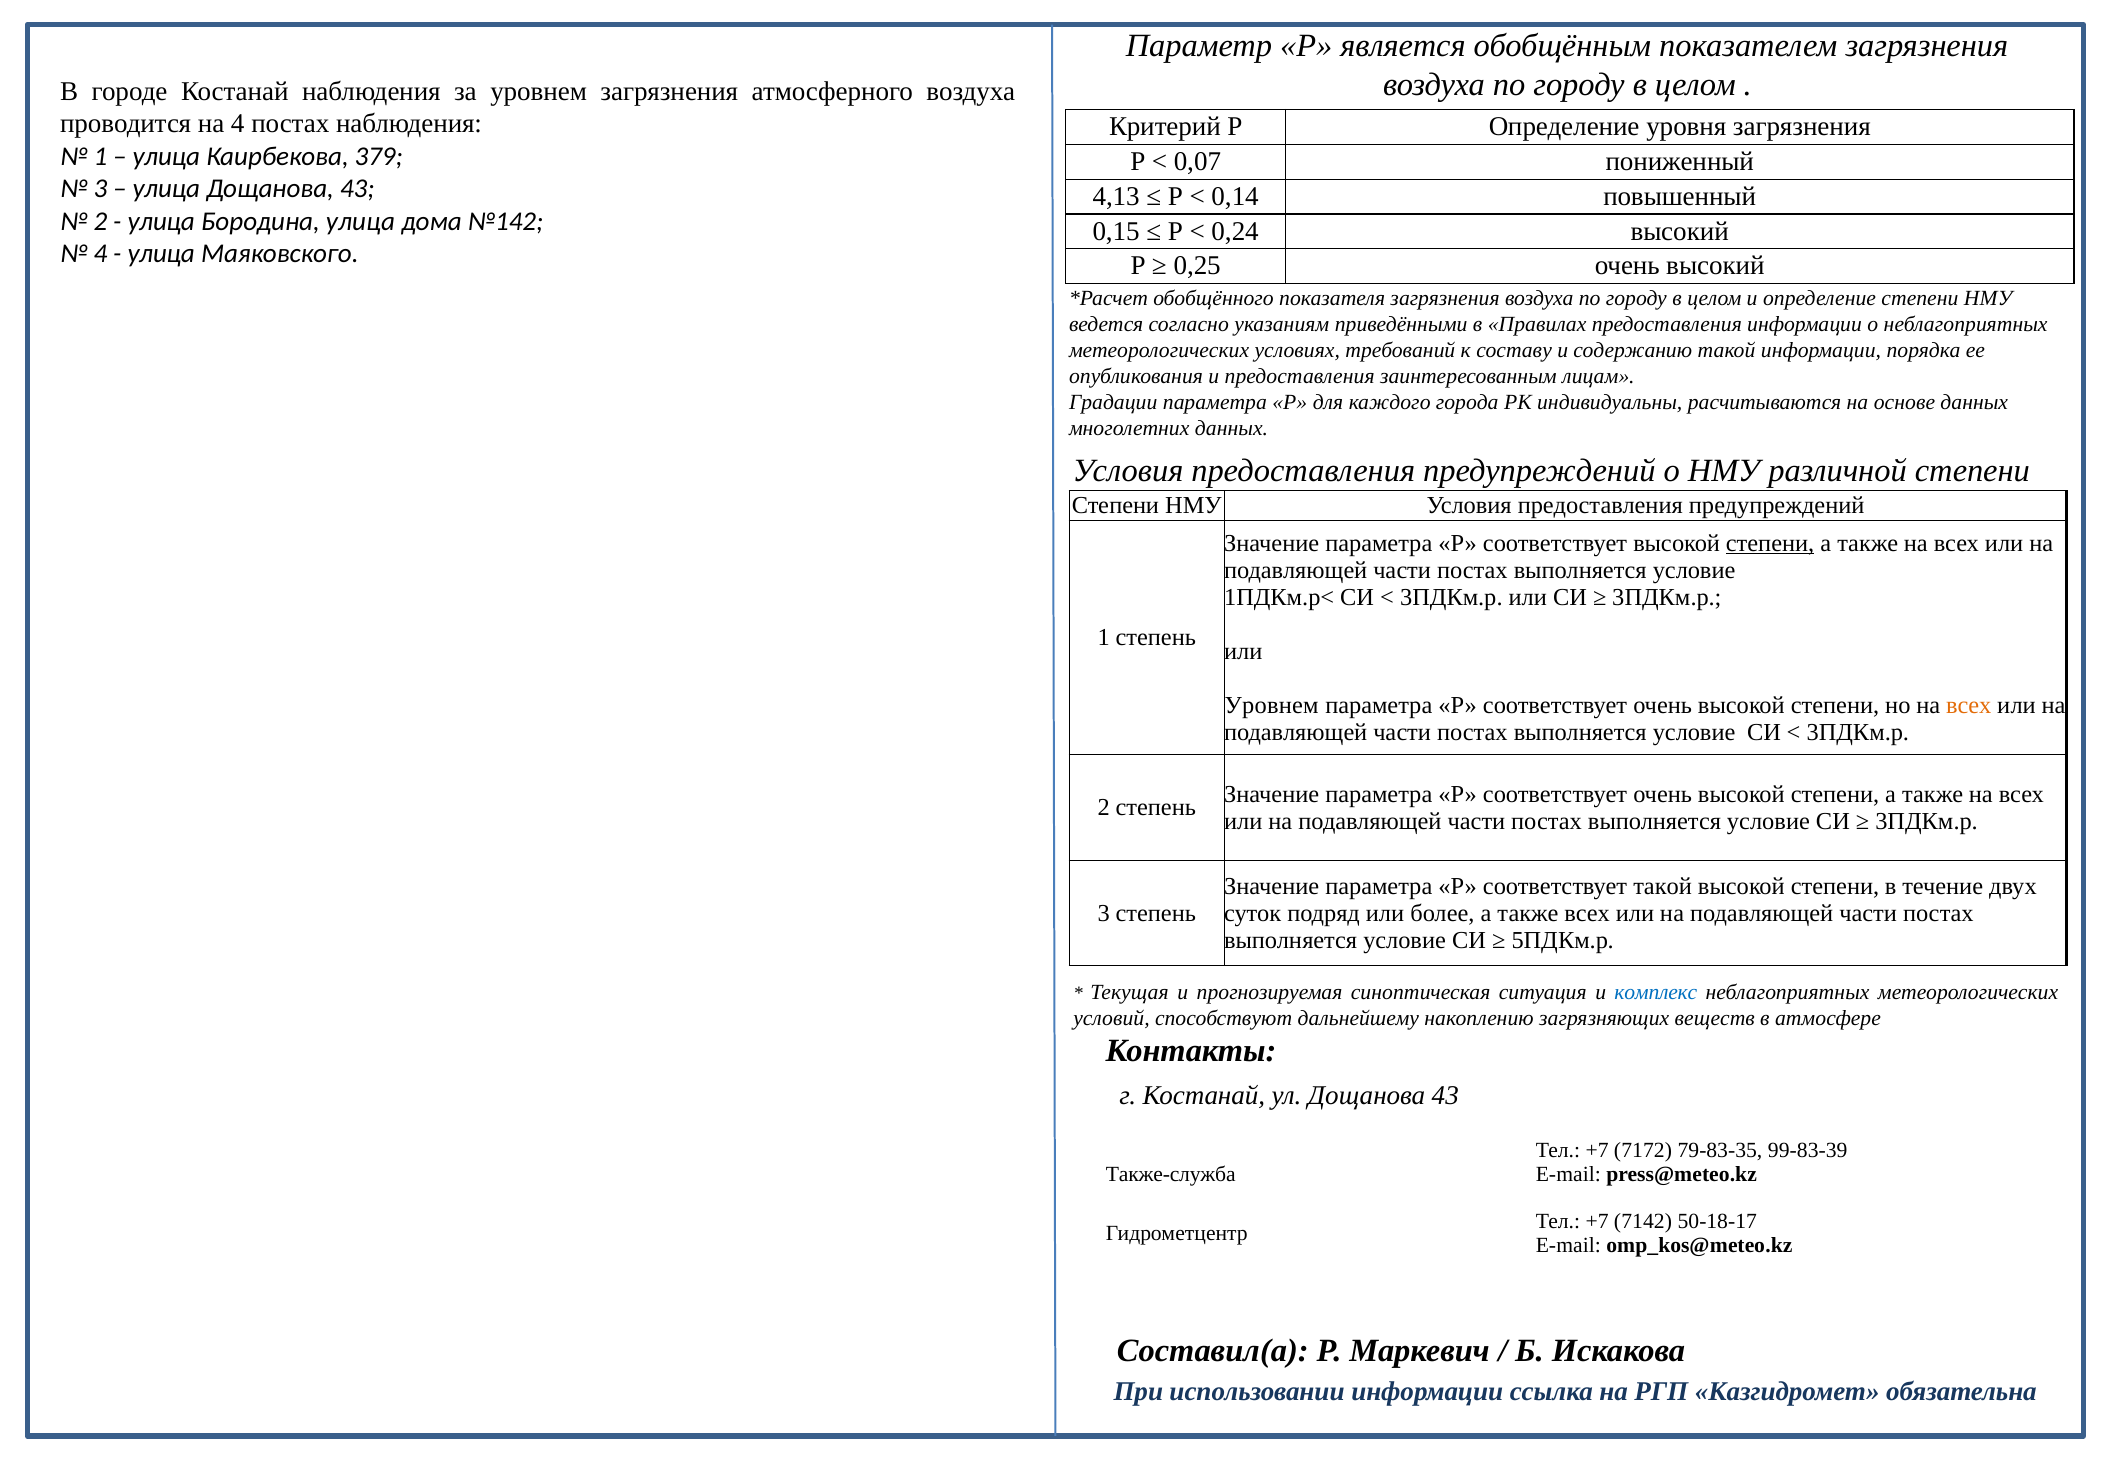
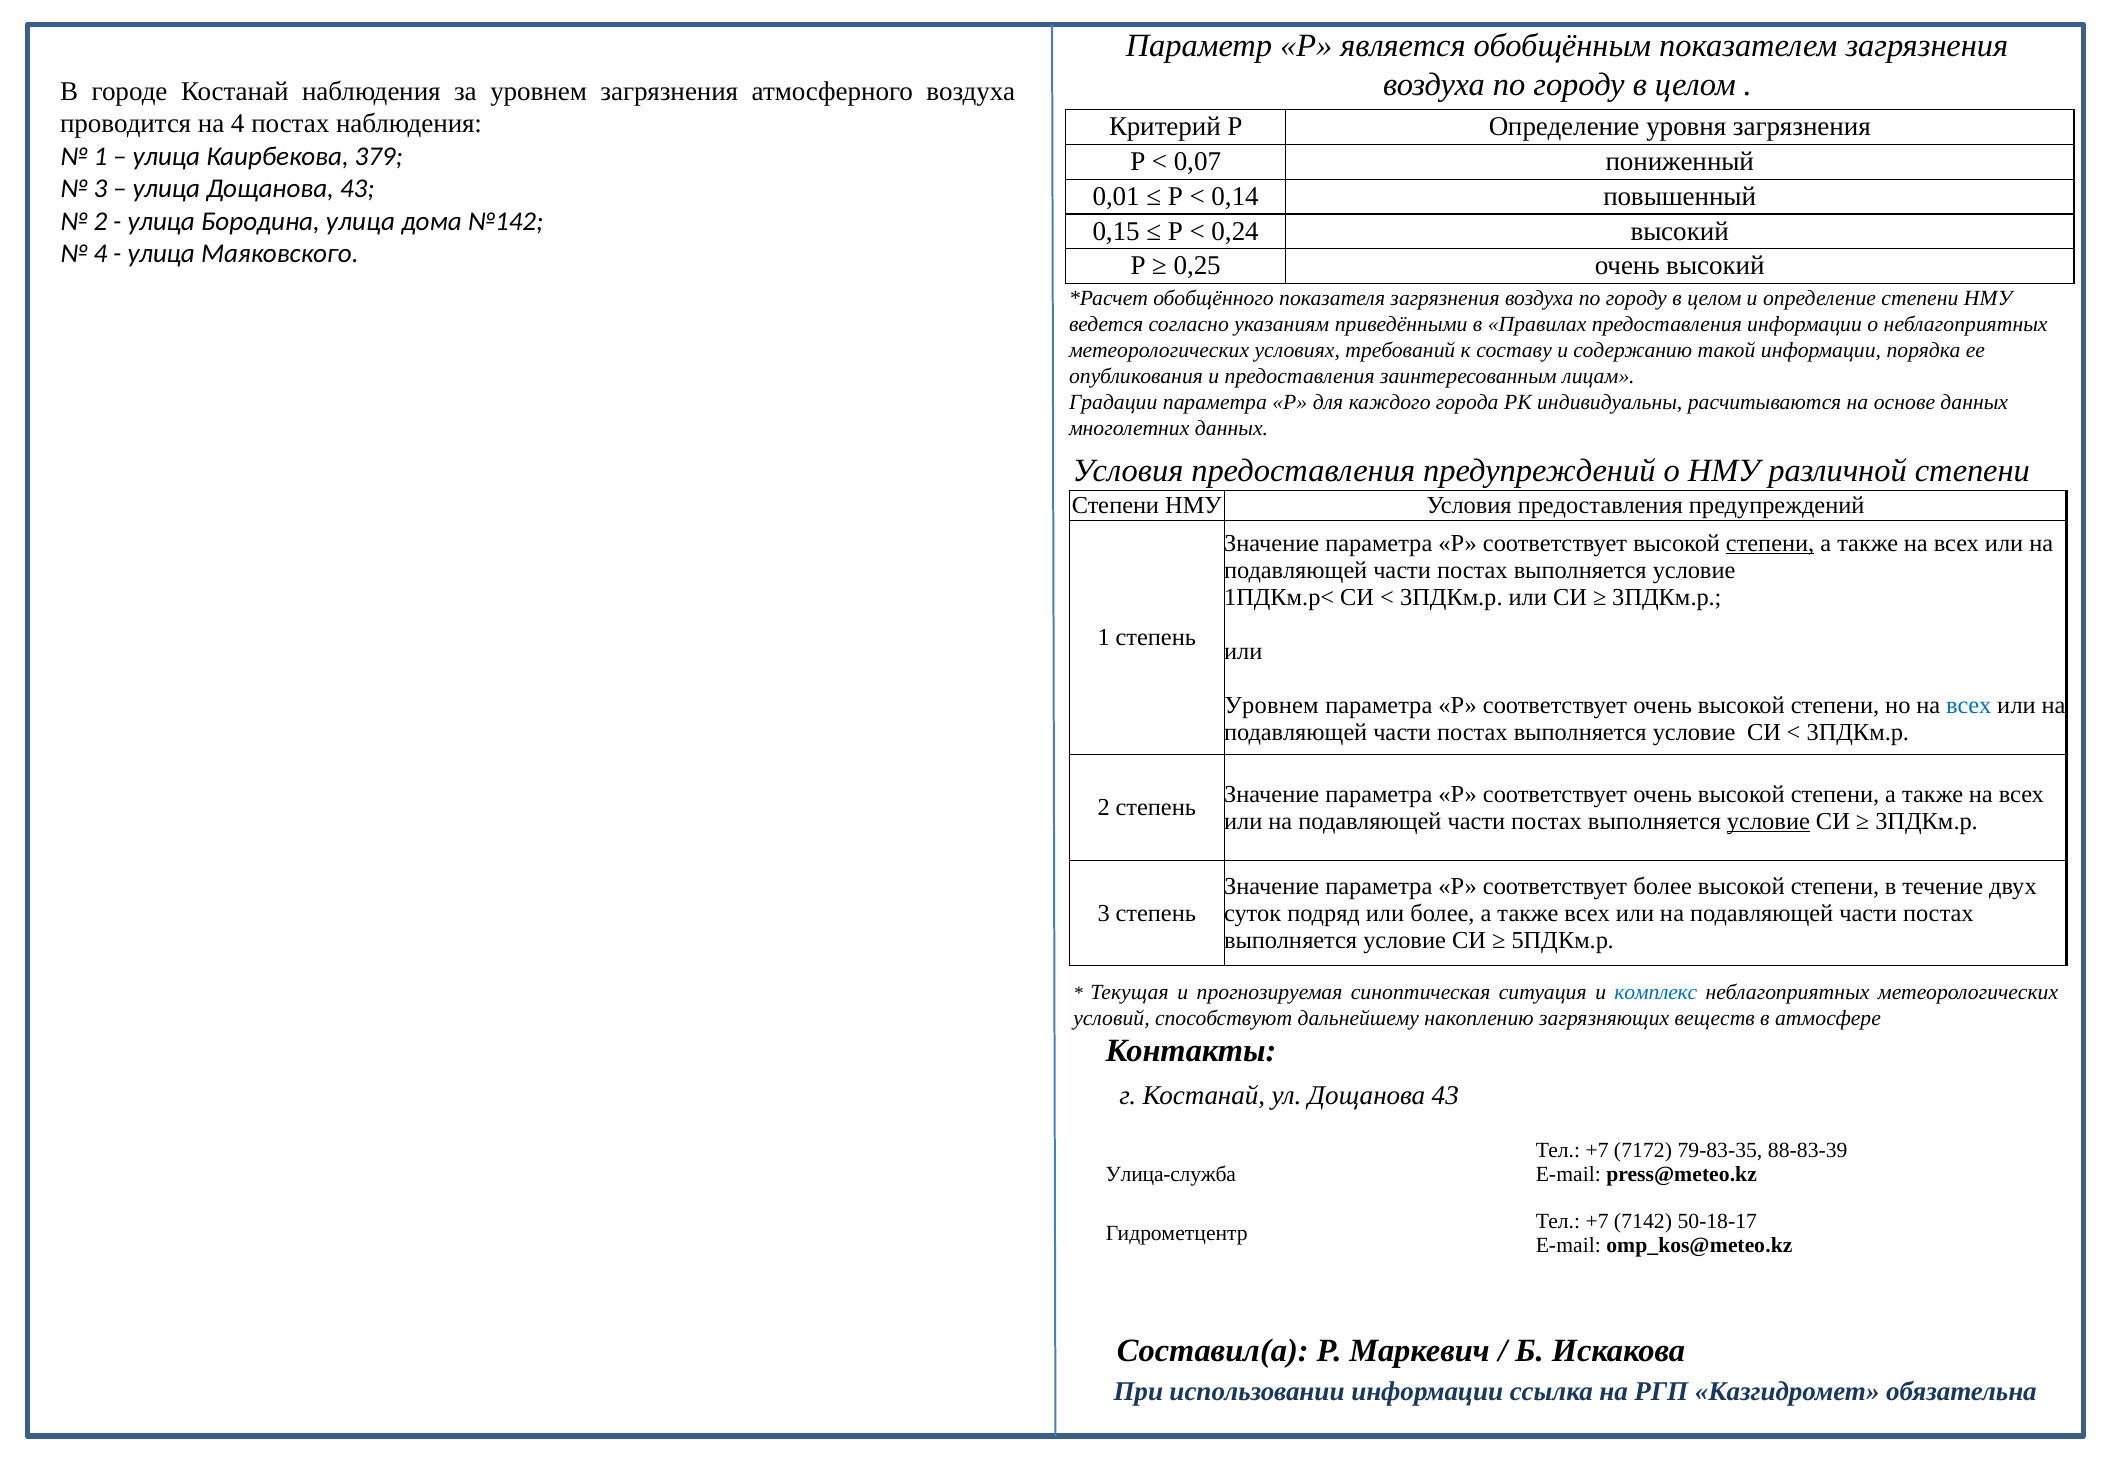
4,13: 4,13 -> 0,01
всех at (1969, 705) colour: orange -> blue
условие at (1768, 821) underline: none -> present
соответствует такой: такой -> более
99-83-39: 99-83-39 -> 88-83-39
Также-служба: Также-служба -> Улица-служба
